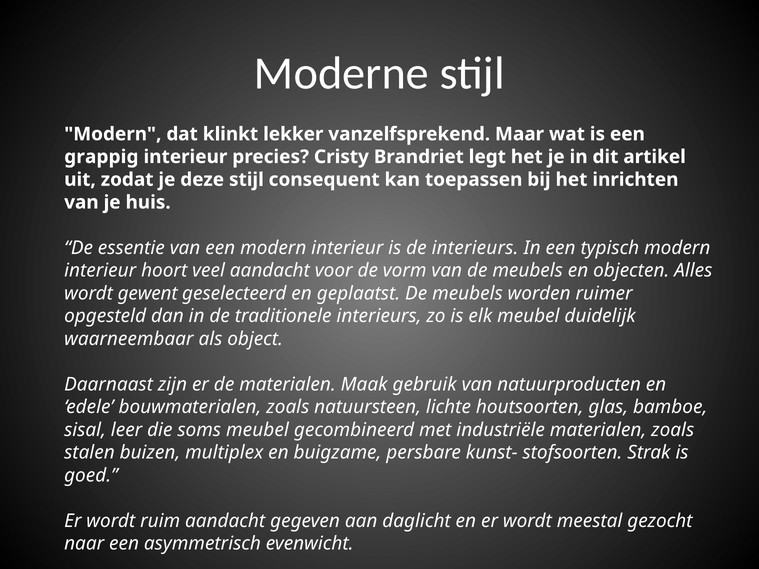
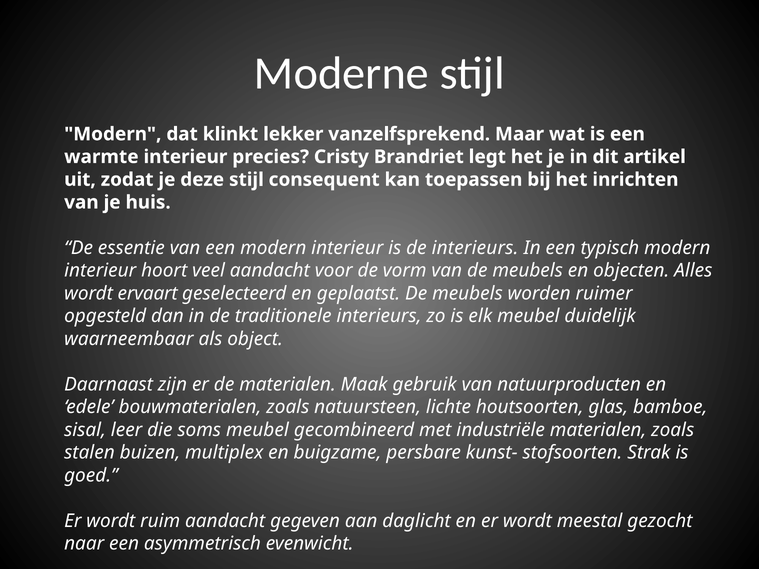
grappig: grappig -> warmte
gewent: gewent -> ervaart
